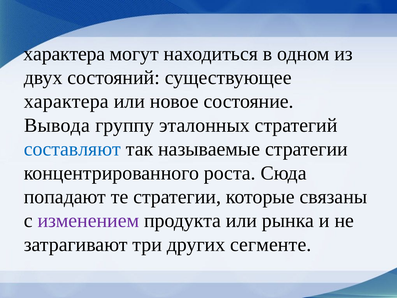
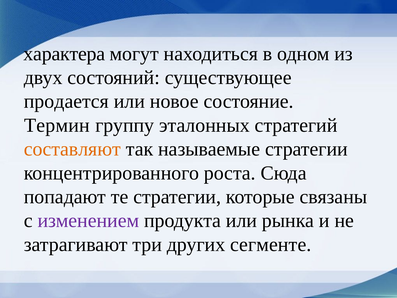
характера at (66, 101): характера -> продается
Вывода: Вывода -> Термин
составляют colour: blue -> orange
